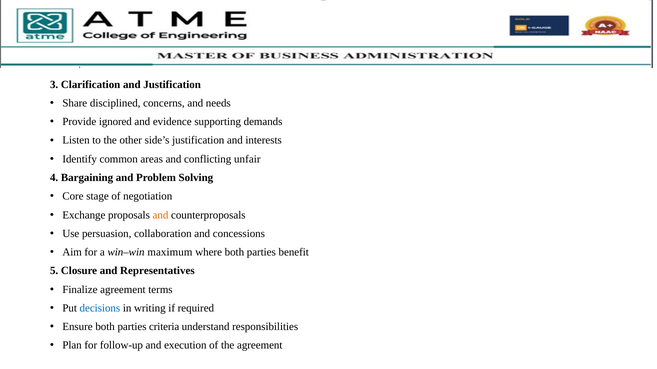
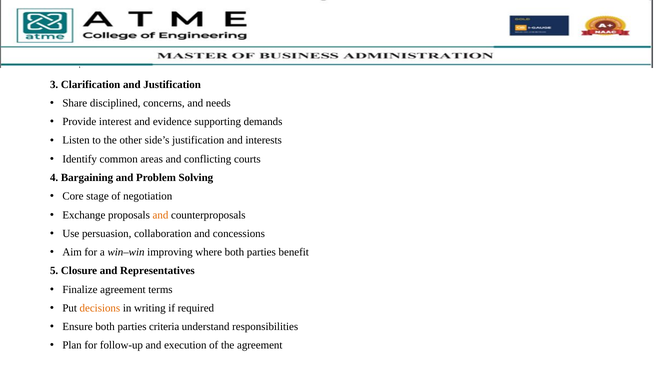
ignored: ignored -> interest
unfair: unfair -> courts
maximum: maximum -> improving
decisions colour: blue -> orange
